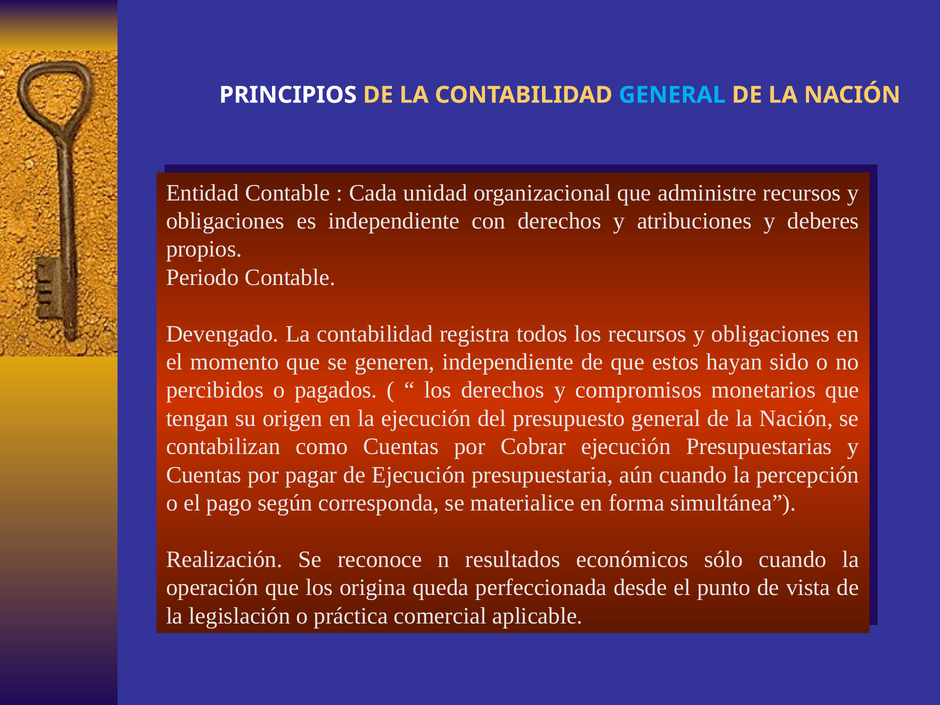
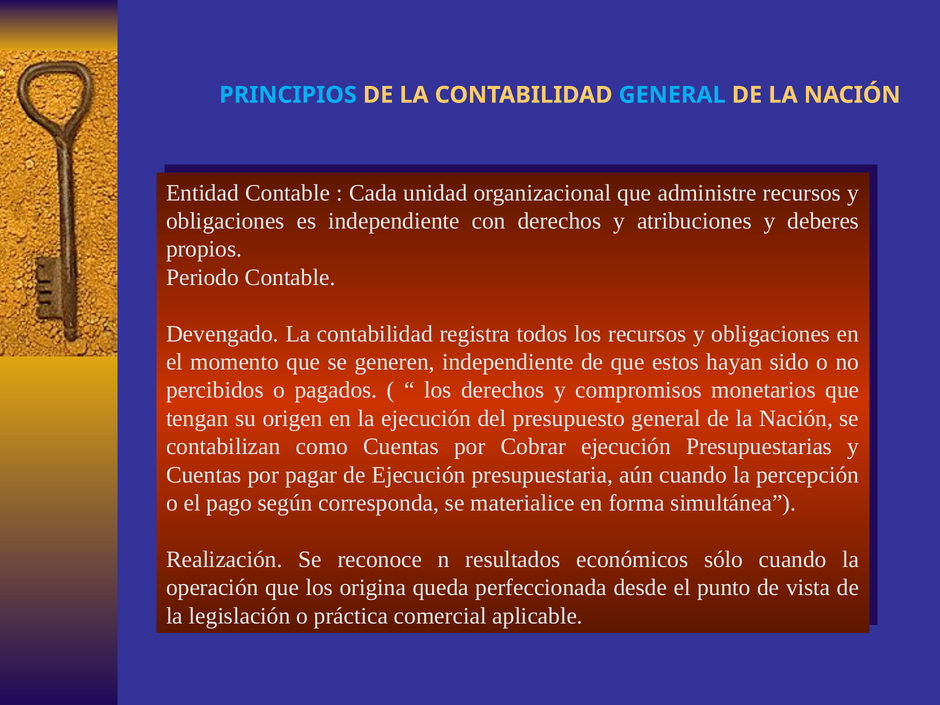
PRINCIPIOS colour: white -> light blue
